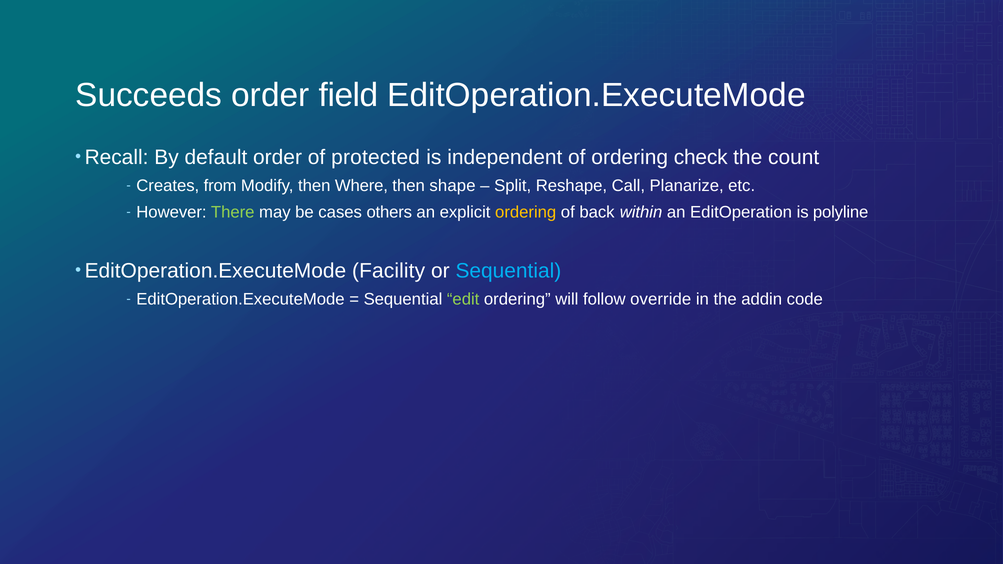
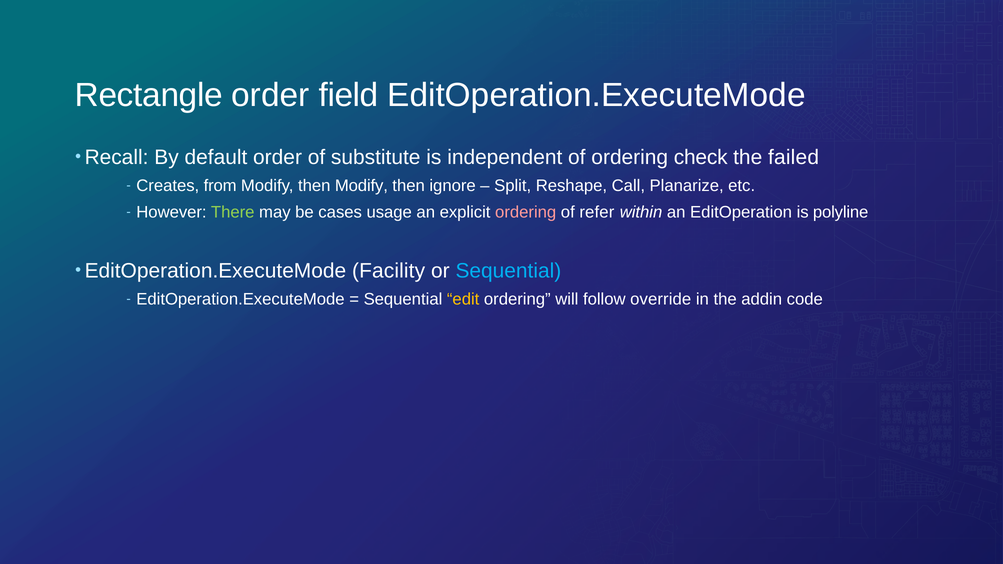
Succeeds: Succeeds -> Rectangle
protected: protected -> substitute
count: count -> failed
then Where: Where -> Modify
shape: shape -> ignore
others: others -> usage
ordering at (526, 212) colour: yellow -> pink
back: back -> refer
edit colour: light green -> yellow
